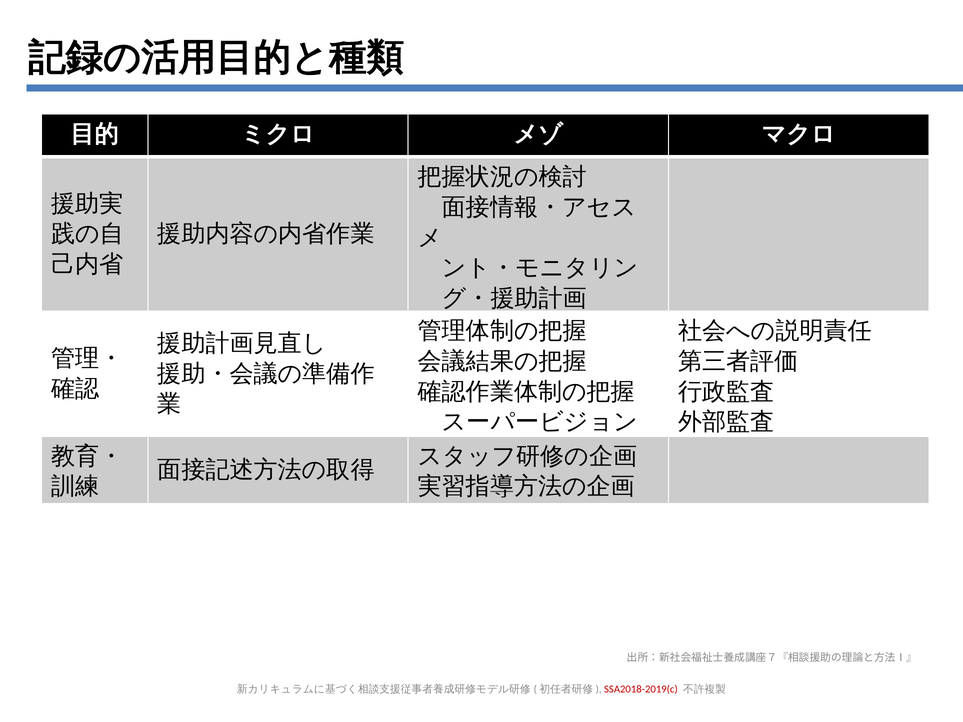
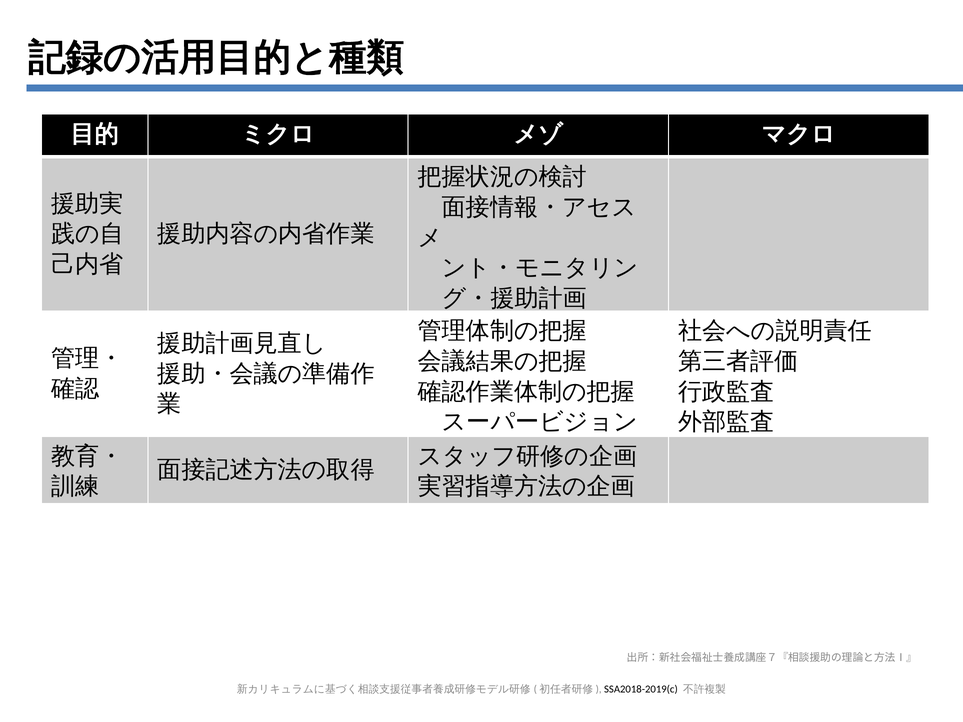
SSA2018-2019(c colour: red -> black
